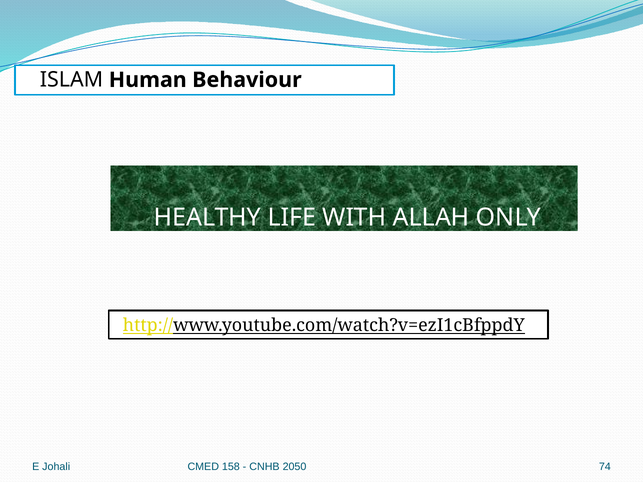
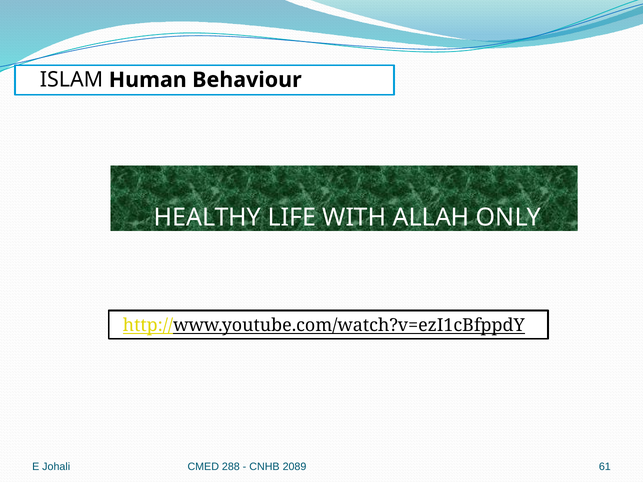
158: 158 -> 288
2050: 2050 -> 2089
74: 74 -> 61
